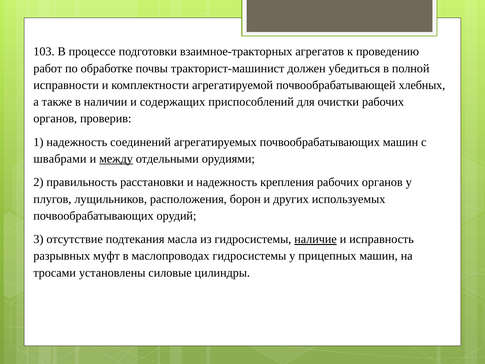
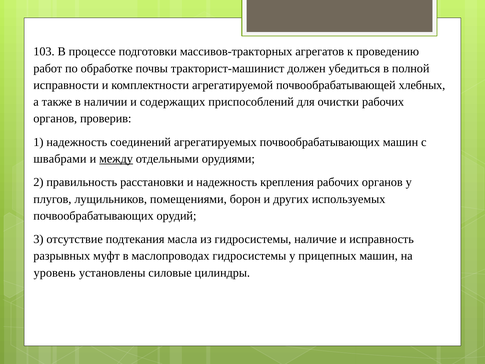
взаимное-тракторных: взаимное-тракторных -> массивов-тракторных
расположения: расположения -> помещениями
наличие underline: present -> none
тросами: тросами -> уровень
